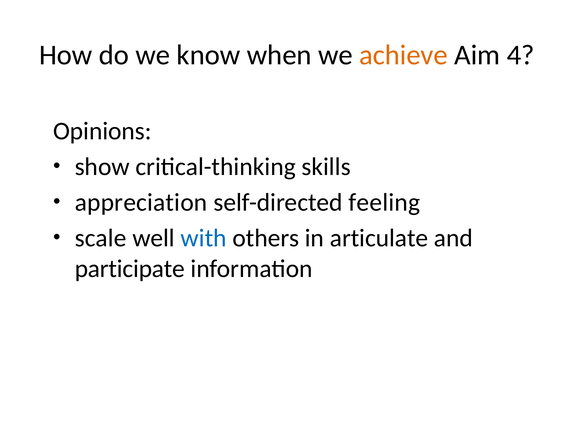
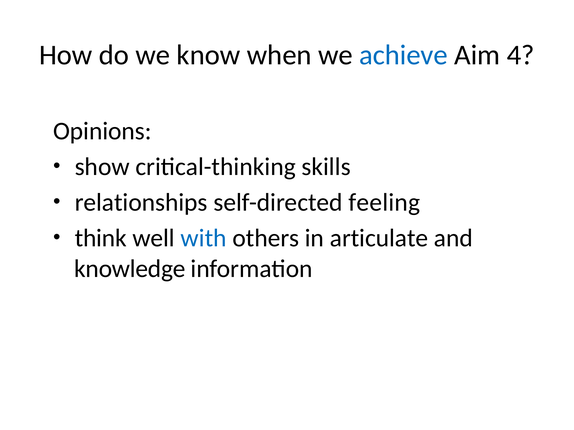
achieve colour: orange -> blue
appreciation: appreciation -> relationships
scale: scale -> think
participate: participate -> knowledge
